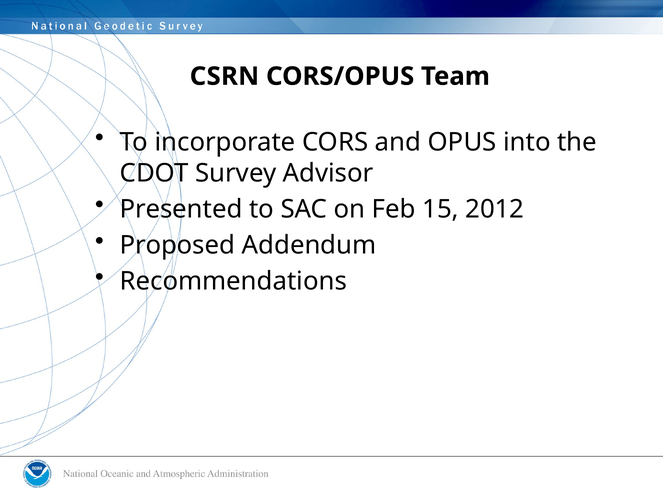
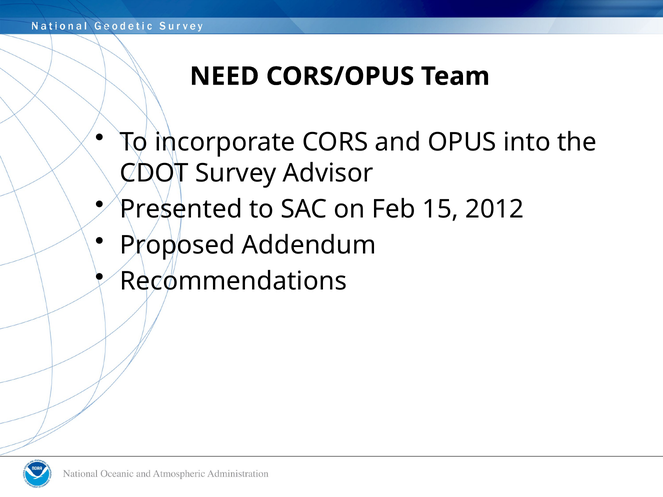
CSRN: CSRN -> NEED
